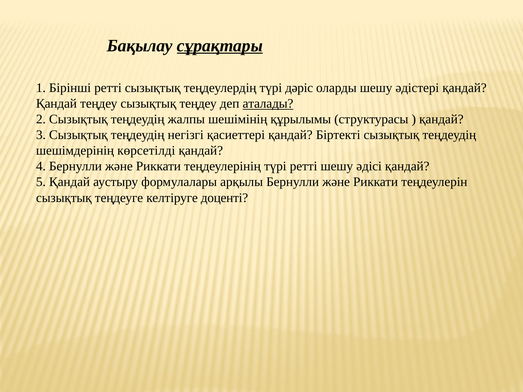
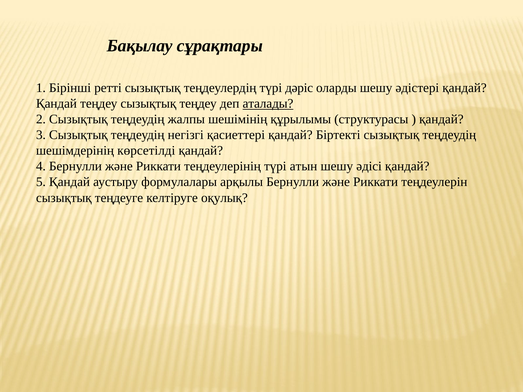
сұрақтары underline: present -> none
түрі ретті: ретті -> атын
доценті: доценті -> оқулық
